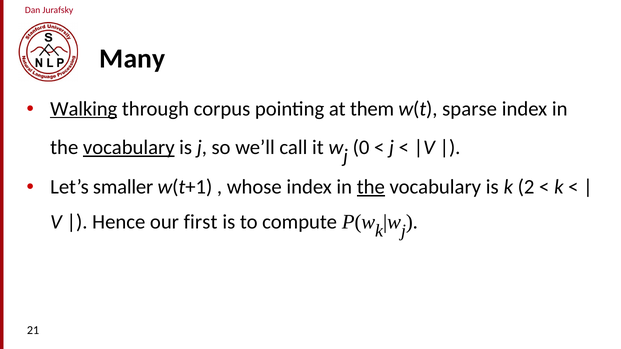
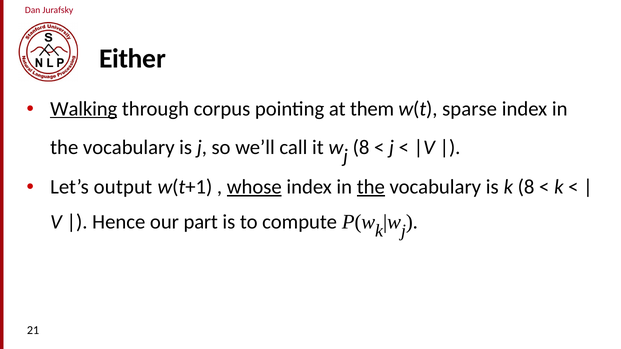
Many: Many -> Either
vocabulary at (129, 147) underline: present -> none
j 0: 0 -> 8
smaller: smaller -> output
whose underline: none -> present
k 2: 2 -> 8
first: first -> part
